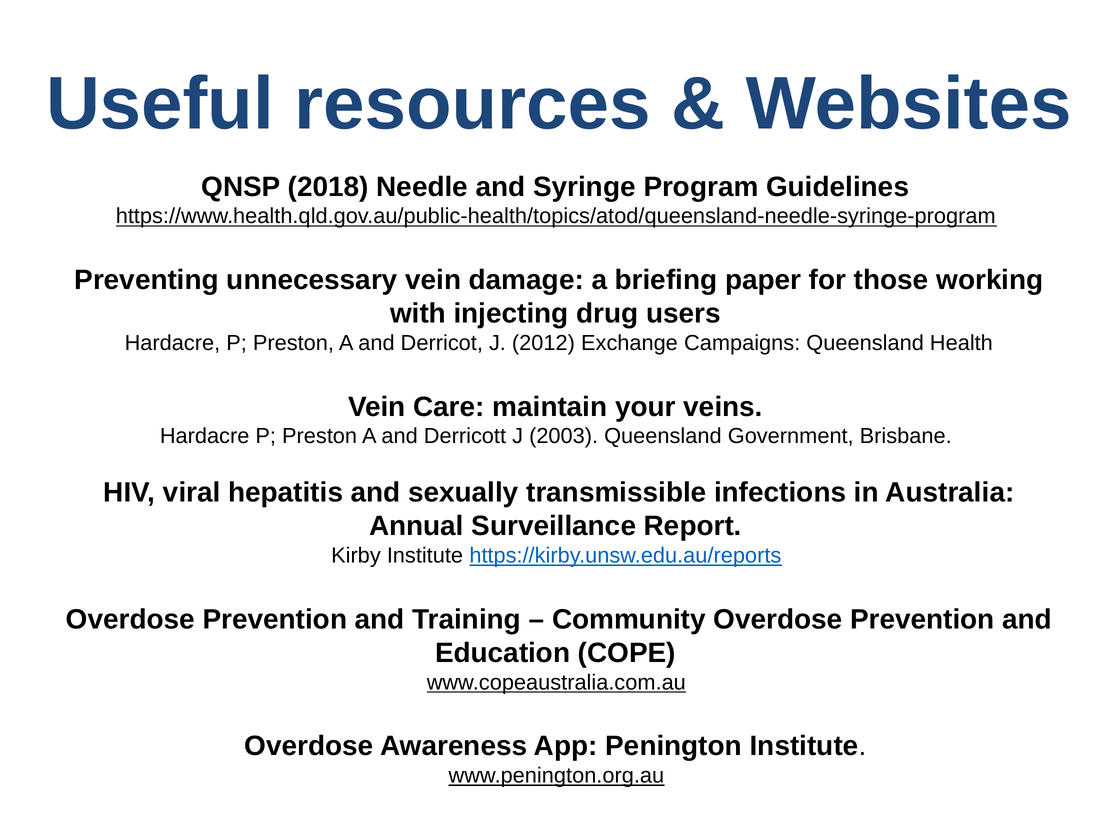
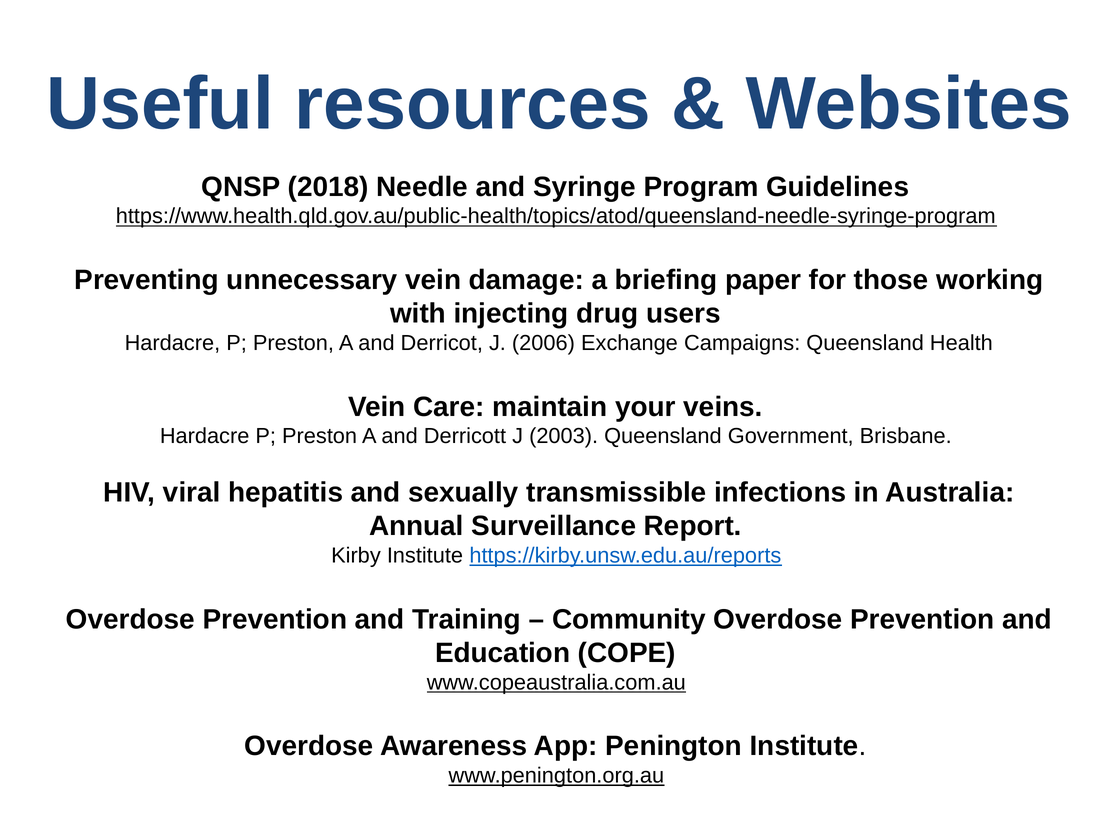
2012: 2012 -> 2006
